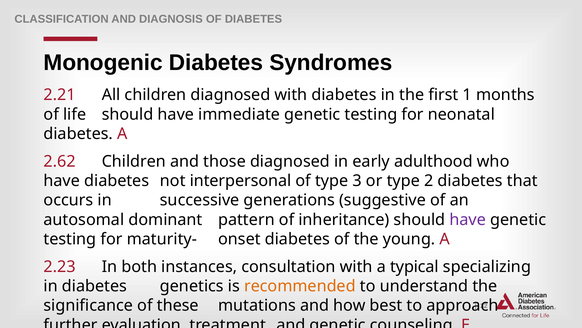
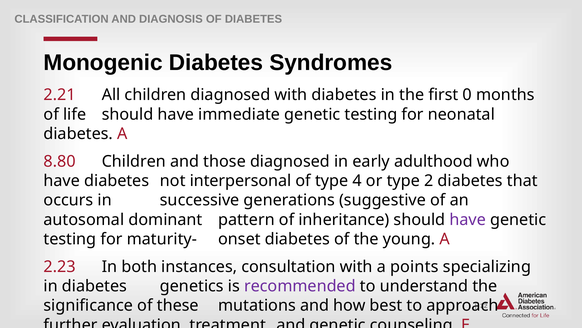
1: 1 -> 0
2.62: 2.62 -> 8.80
3: 3 -> 4
typical: typical -> points
recommended colour: orange -> purple
